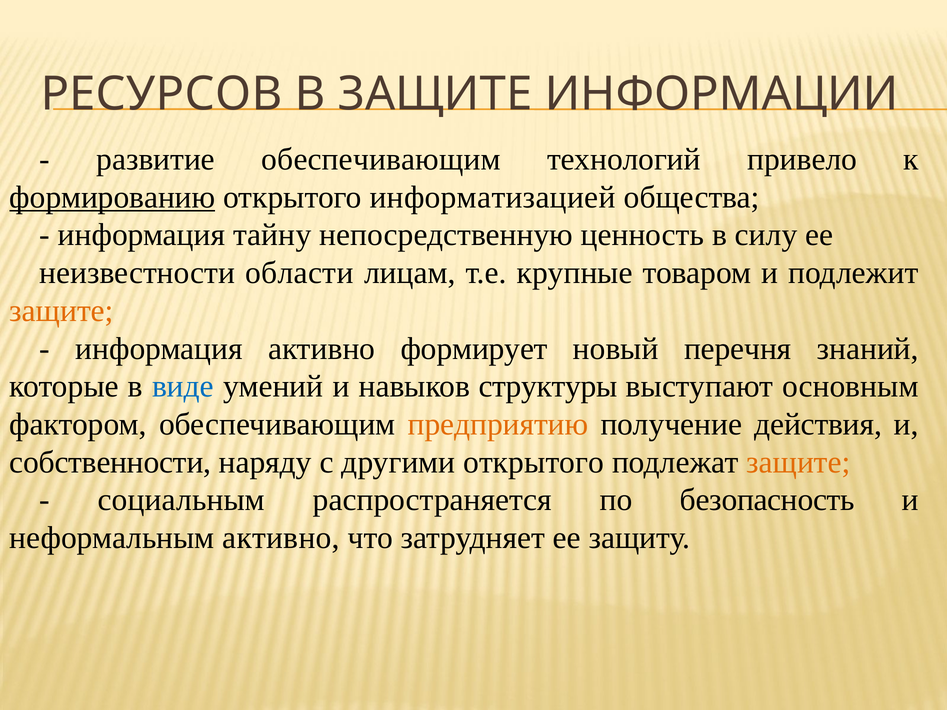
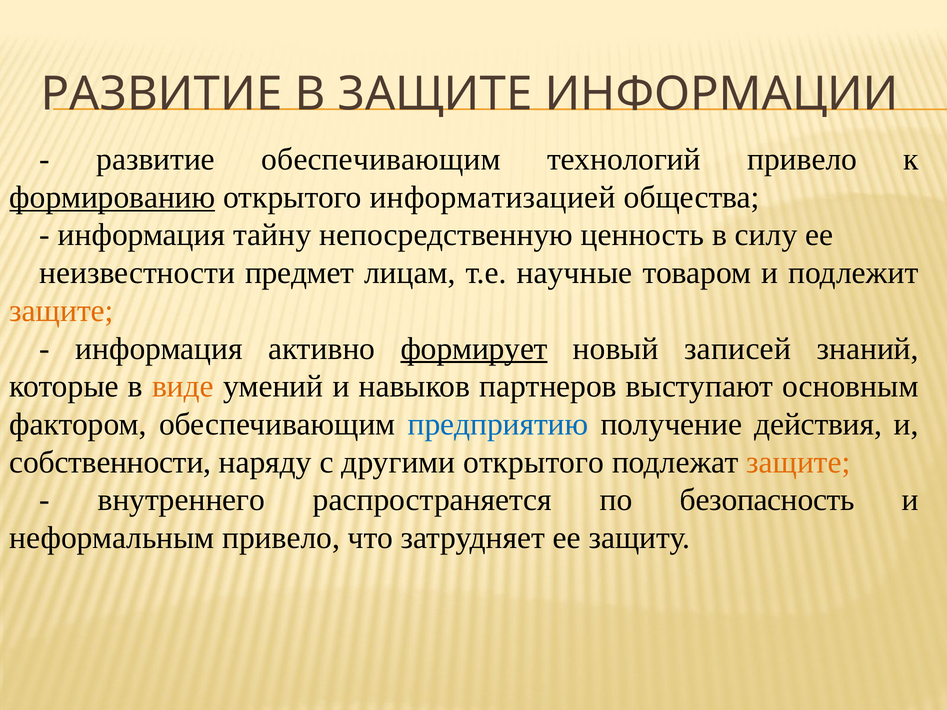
РЕСУРСОВ at (161, 94): РЕСУРСОВ -> РАЗВИТИЕ
области: области -> предмет
крупные: крупные -> научные
формирует underline: none -> present
перечня: перечня -> записей
виде colour: blue -> orange
структуры: структуры -> партнеров
предприятию colour: orange -> blue
социальным: социальным -> внутреннего
неформальным активно: активно -> привело
